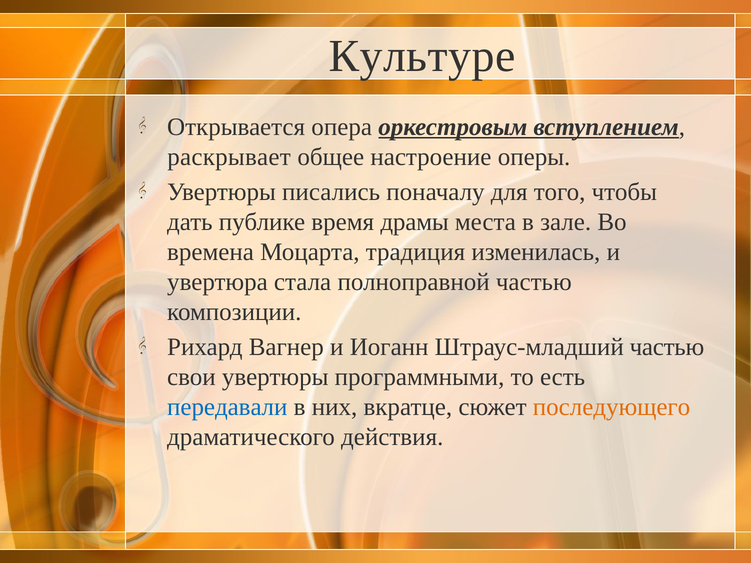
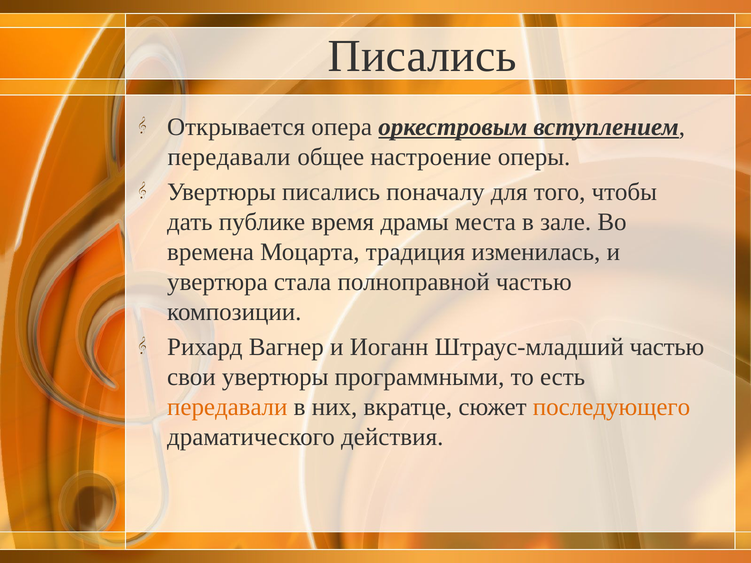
Культуре at (422, 56): Культуре -> Писались
раскрывает at (229, 157): раскрывает -> передавали
передавали at (227, 407) colour: blue -> orange
